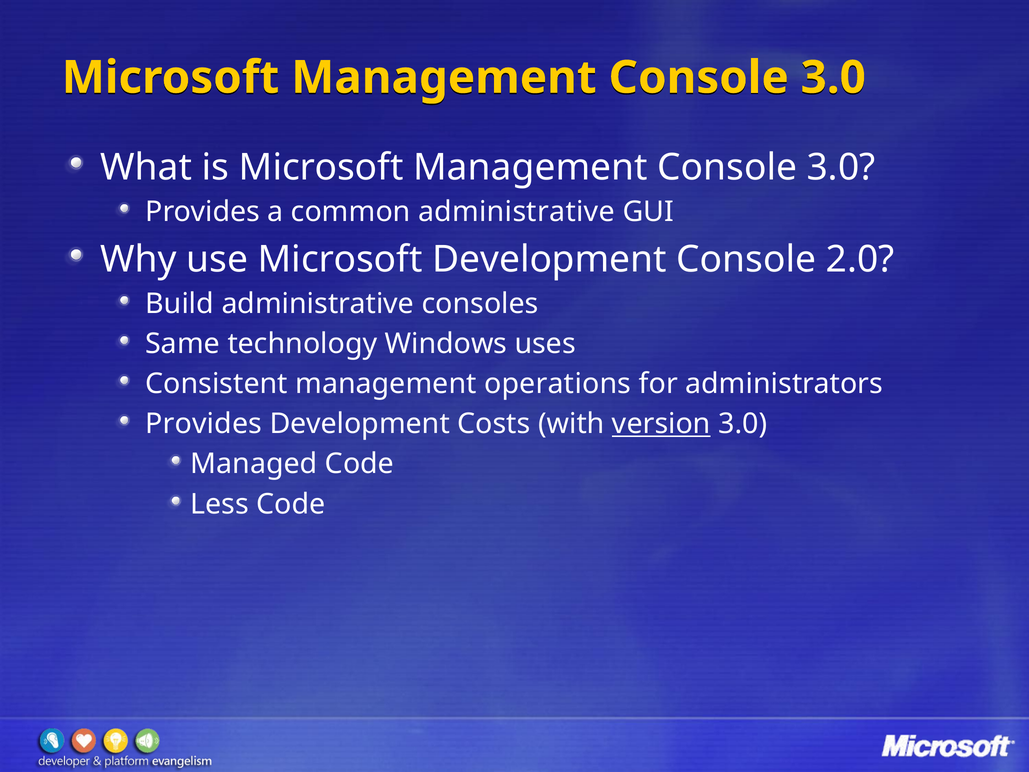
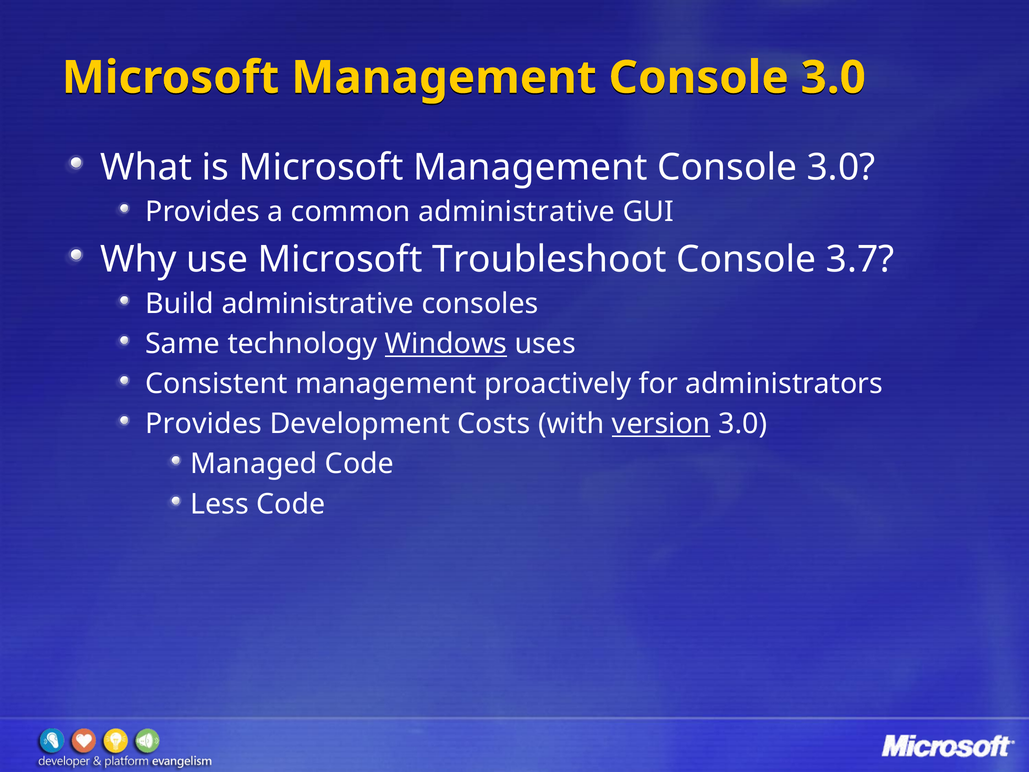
Microsoft Development: Development -> Troubleshoot
2.0: 2.0 -> 3.7
Windows underline: none -> present
operations: operations -> proactively
